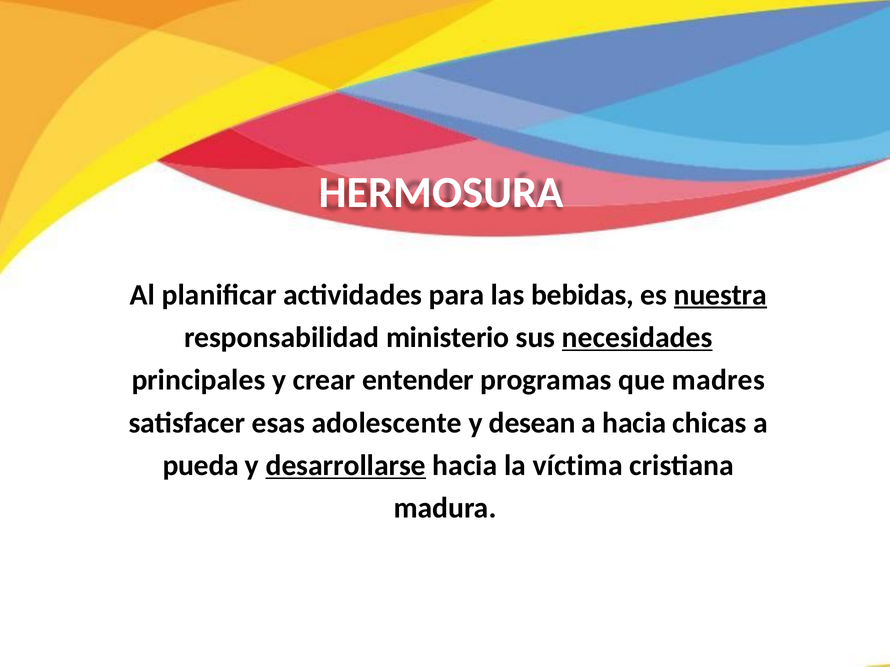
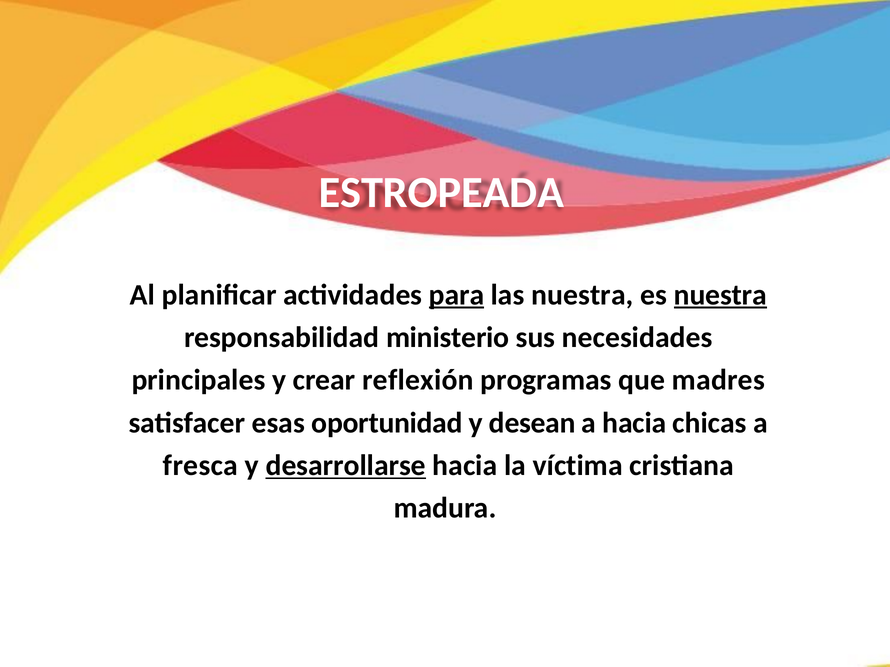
HERMOSURA: HERMOSURA -> ESTROPEADA
para underline: none -> present
las bebidas: bebidas -> nuestra
necesidades underline: present -> none
entender: entender -> reflexión
adolescente: adolescente -> oportunidad
pueda: pueda -> fresca
